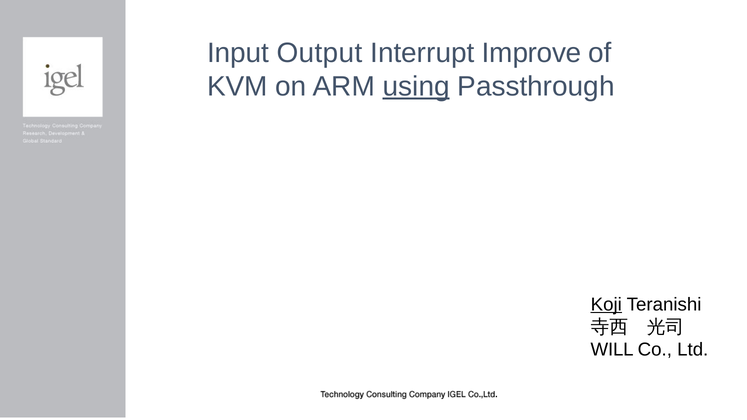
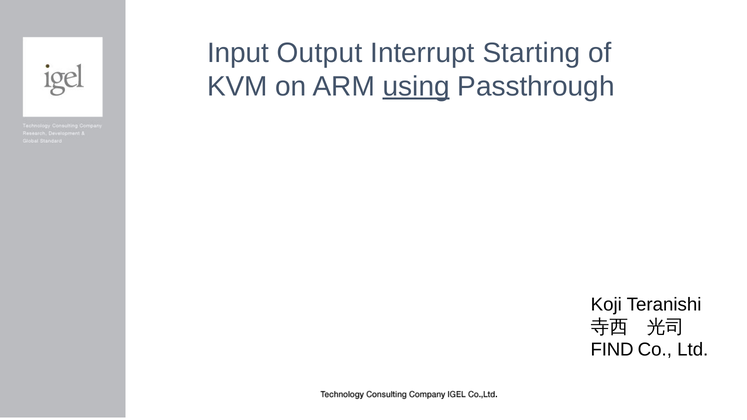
Improve: Improve -> Starting
Koji underline: present -> none
WILL: WILL -> FIND
